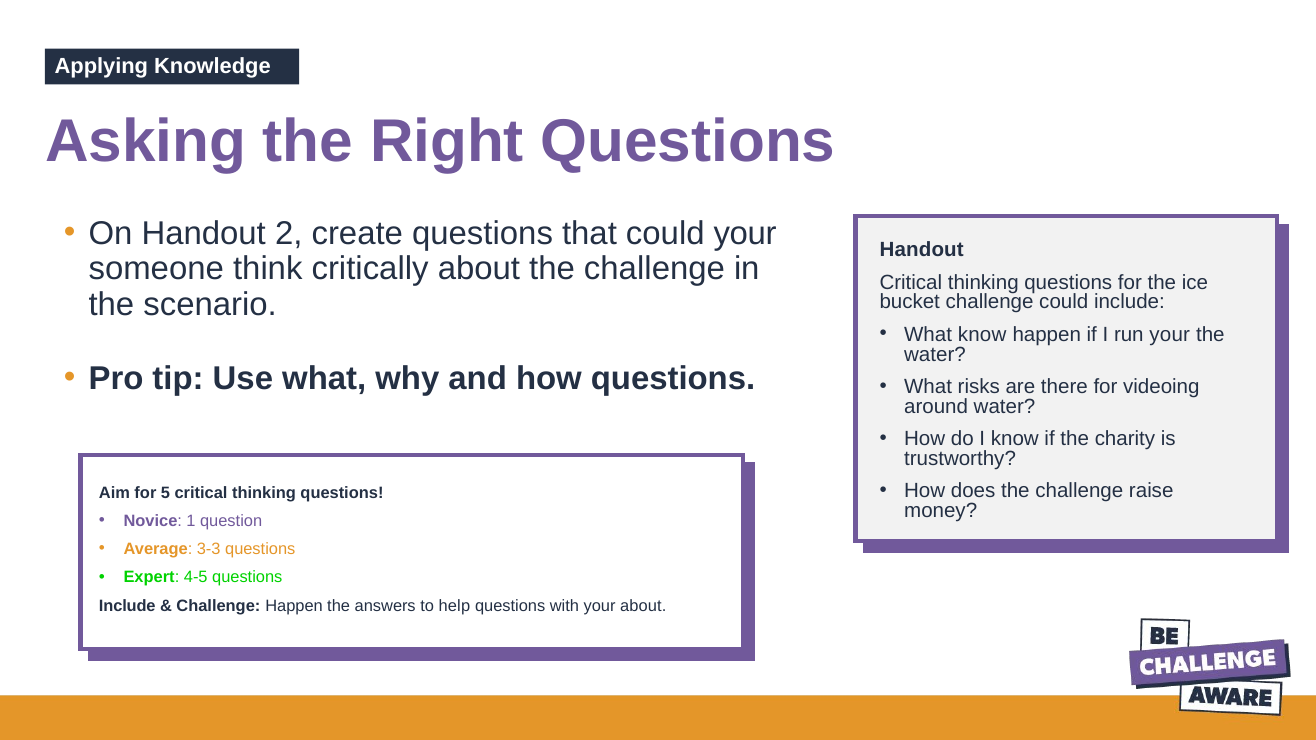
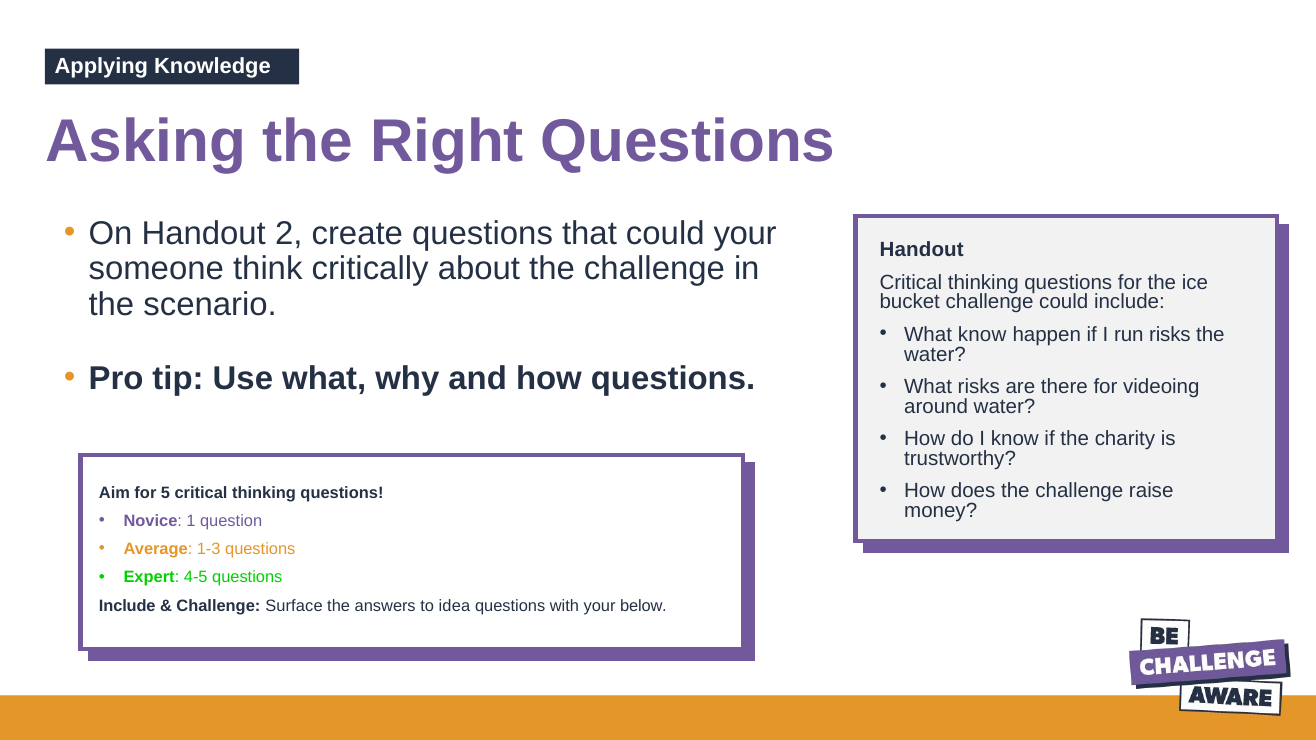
run your: your -> risks
3-3: 3-3 -> 1-3
Challenge Happen: Happen -> Surface
help: help -> idea
your about: about -> below
